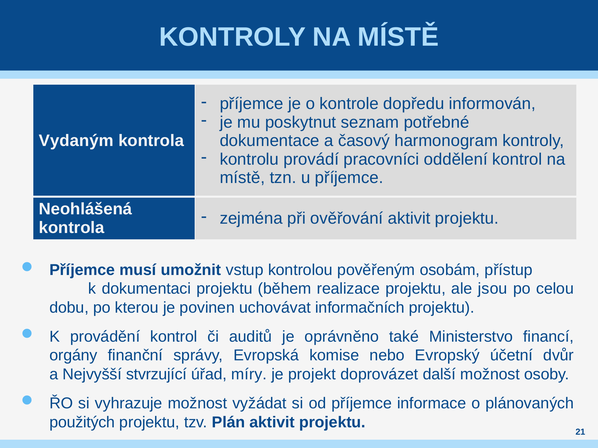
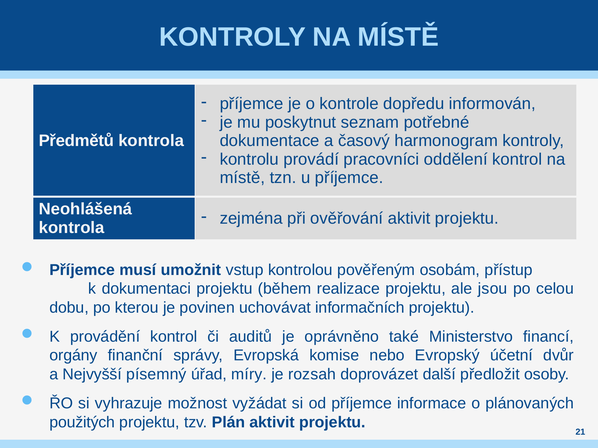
Vydaným: Vydaným -> Předmětů
stvrzující: stvrzující -> písemný
projekt: projekt -> rozsah
další možnost: možnost -> předložit
